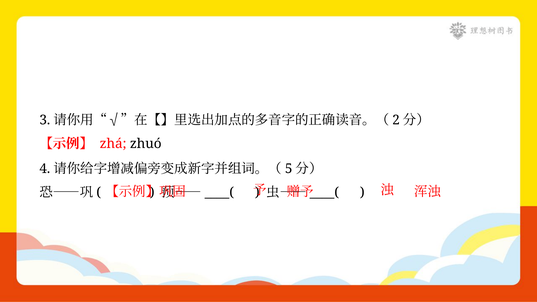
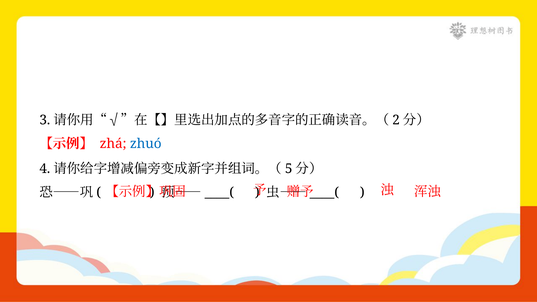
zhuó colour: black -> blue
